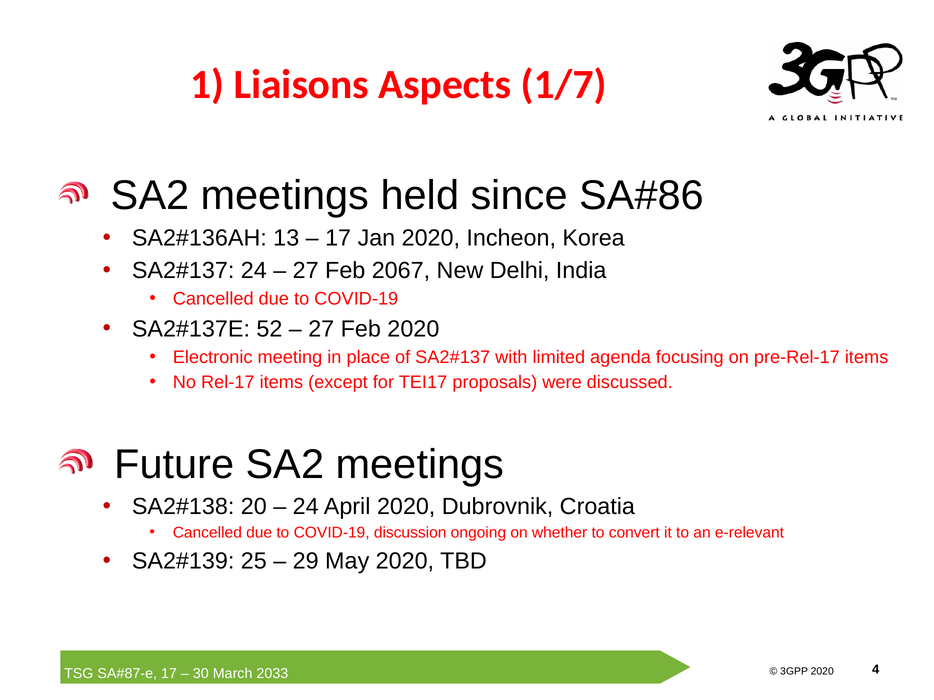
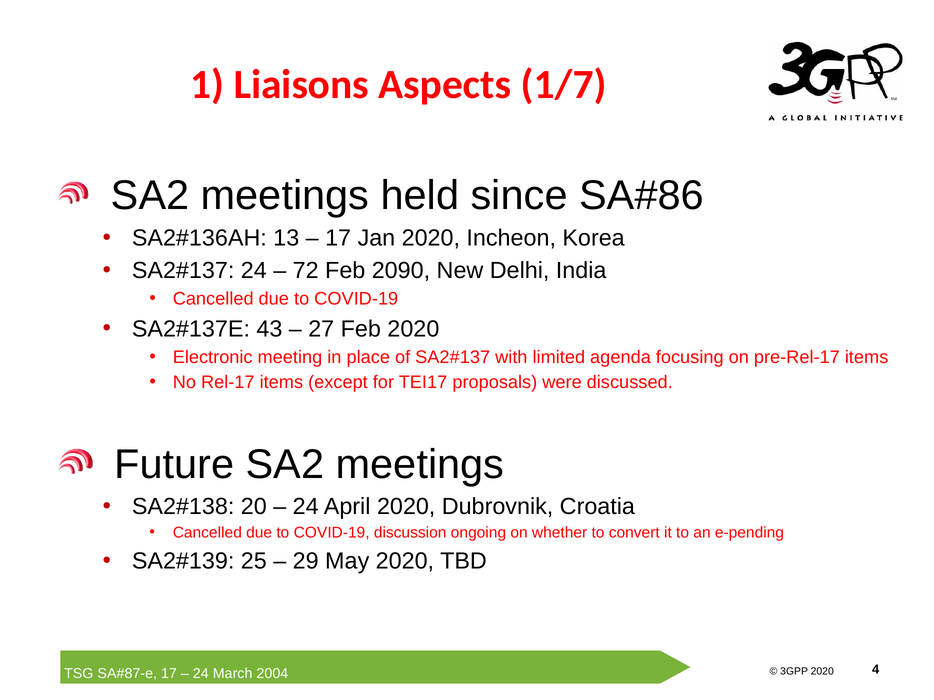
27 at (306, 271): 27 -> 72
2067: 2067 -> 2090
52: 52 -> 43
e-relevant: e-relevant -> e-pending
30 at (201, 674): 30 -> 24
2033: 2033 -> 2004
